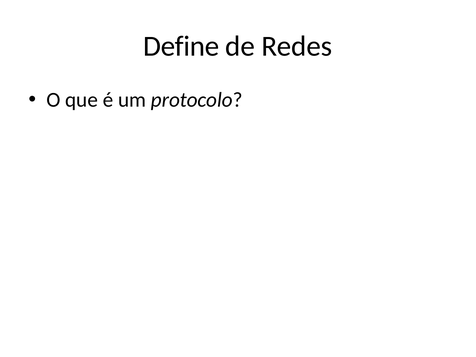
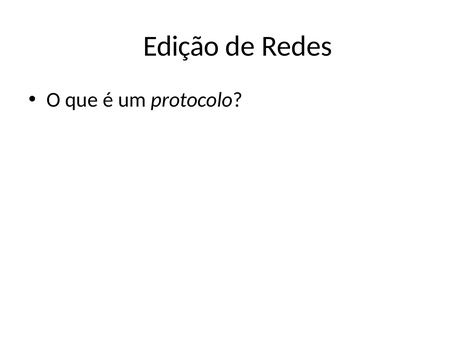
Define: Define -> Edição
